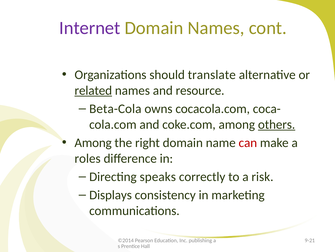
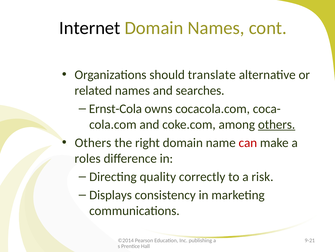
Internet colour: purple -> black
related underline: present -> none
resource: resource -> searches
Beta-Cola: Beta-Cola -> Ernst-Cola
Among at (93, 142): Among -> Others
speaks: speaks -> quality
